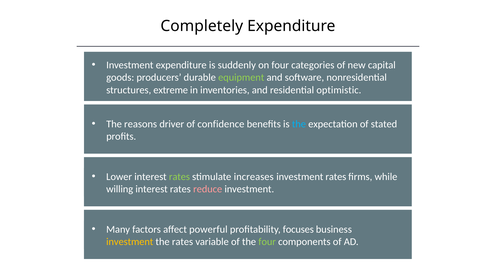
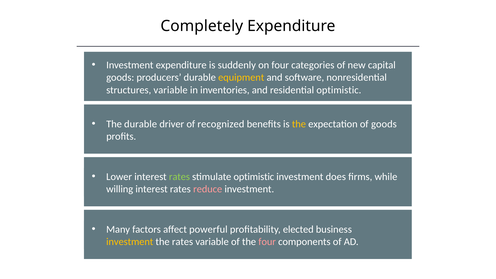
equipment colour: light green -> yellow
structures extreme: extreme -> variable
The reasons: reasons -> durable
confidence: confidence -> recognized
the at (299, 124) colour: light blue -> yellow
of stated: stated -> goods
stimulate increases: increases -> optimistic
investment rates: rates -> does
focuses: focuses -> elected
four at (267, 242) colour: light green -> pink
